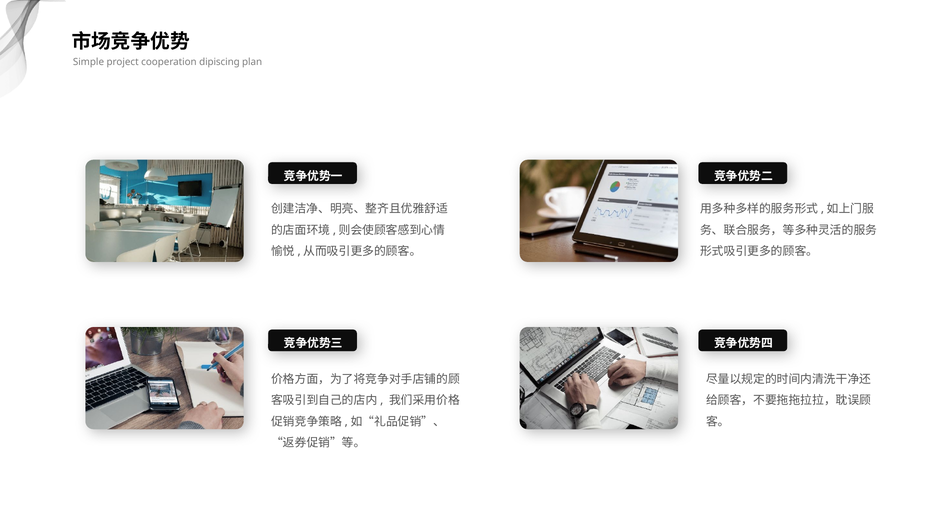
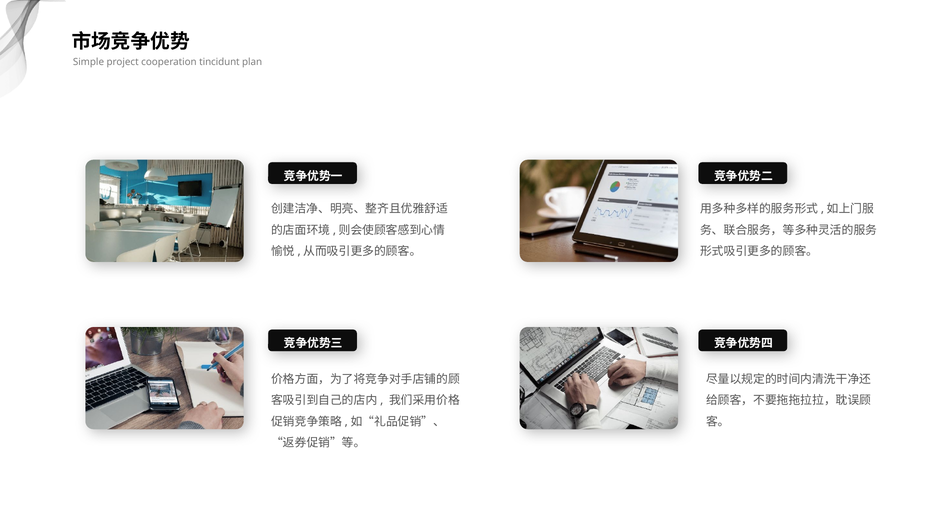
dipiscing: dipiscing -> tincidunt
